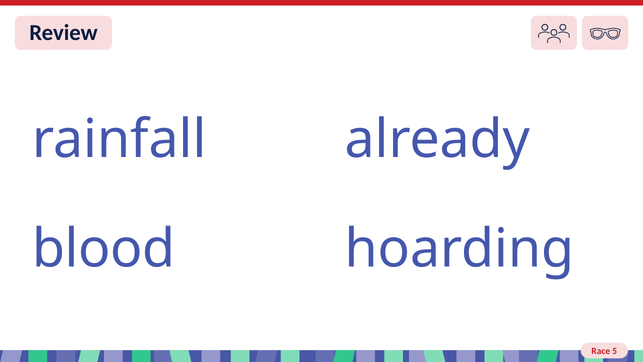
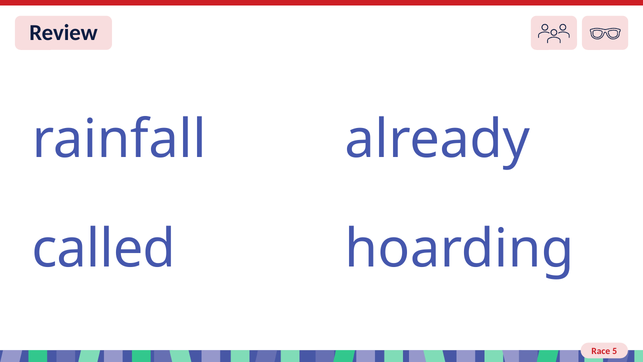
blood: blood -> called
